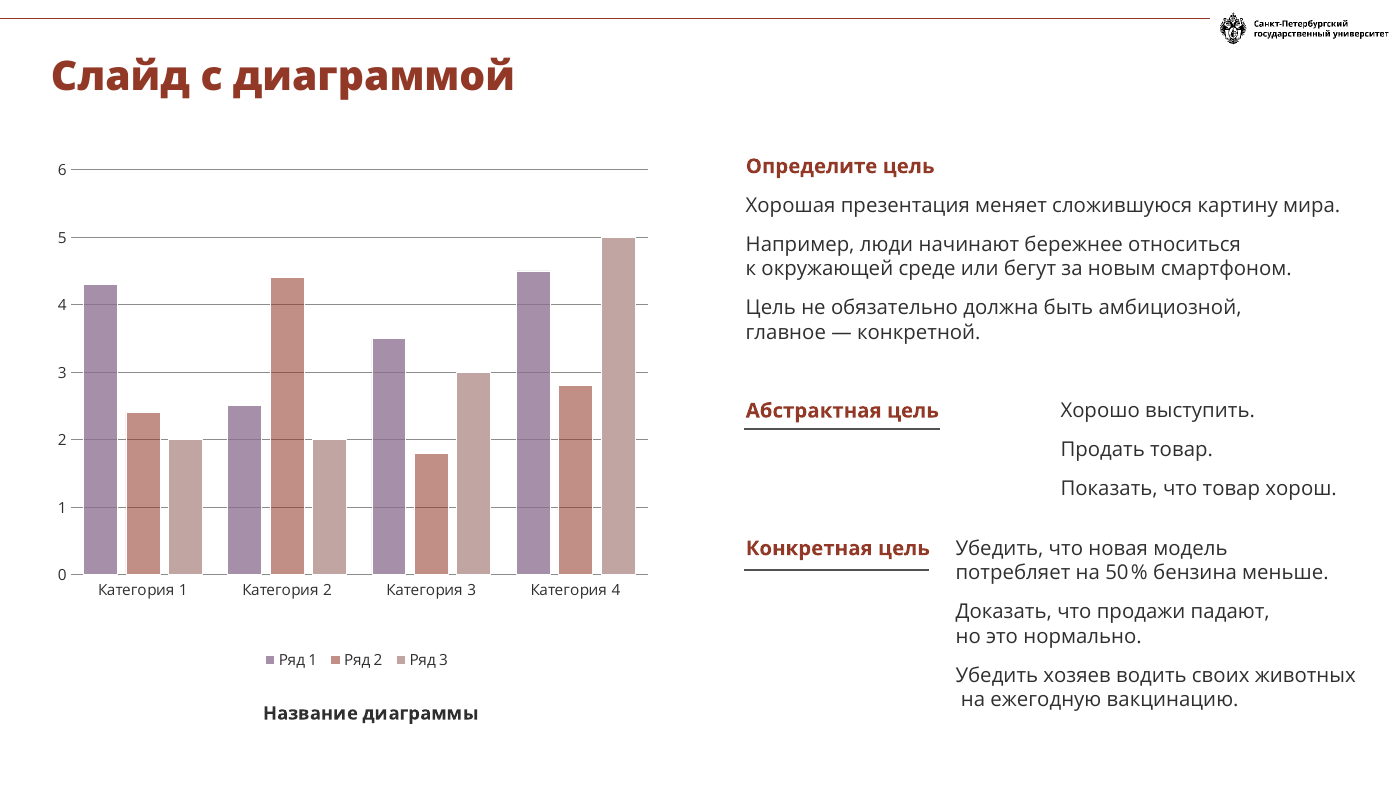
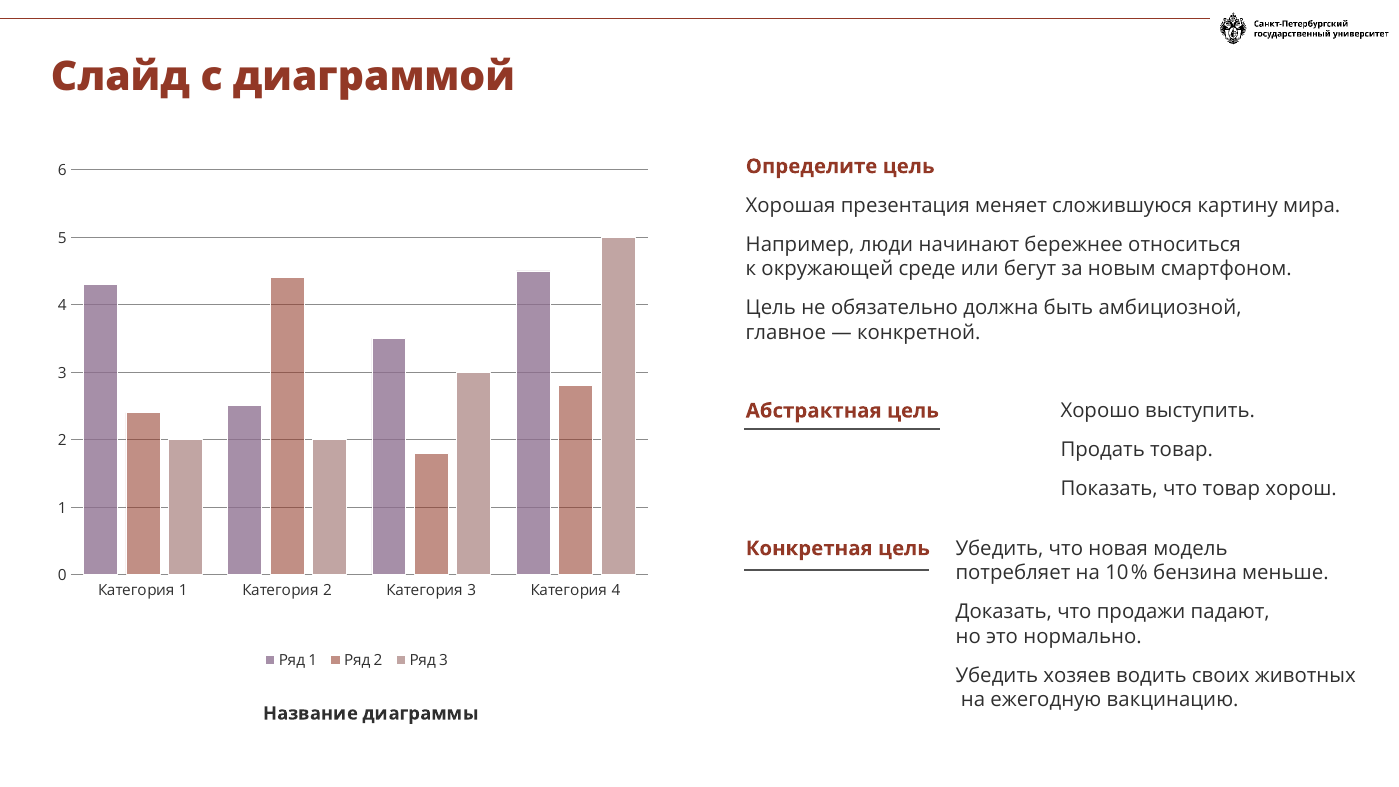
50: 50 -> 10
